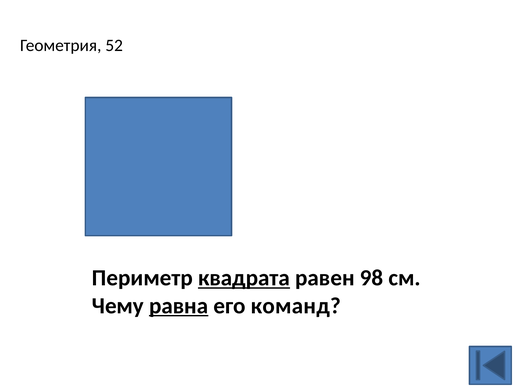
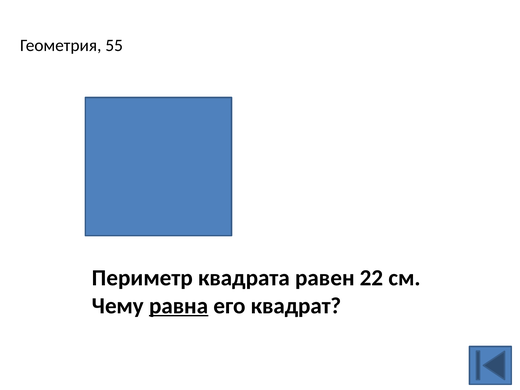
52: 52 -> 55
квадрата underline: present -> none
98: 98 -> 22
команд: команд -> квадрат
